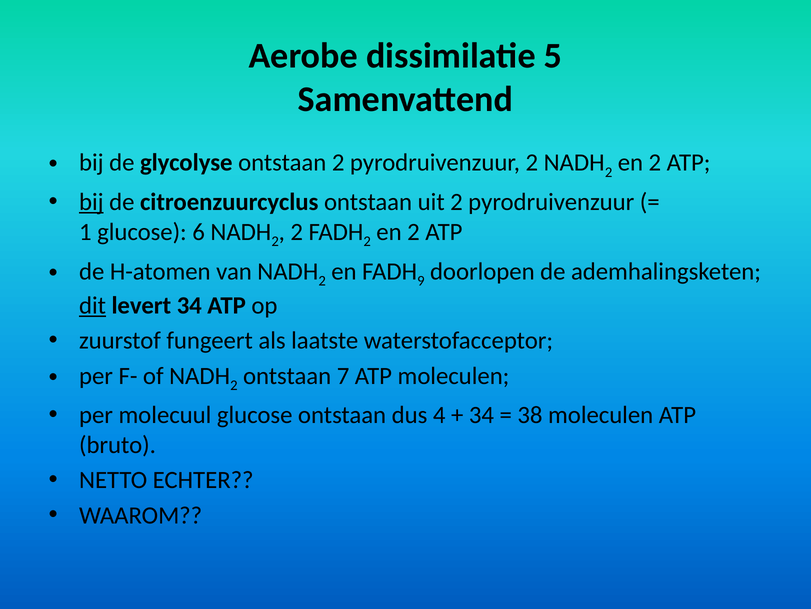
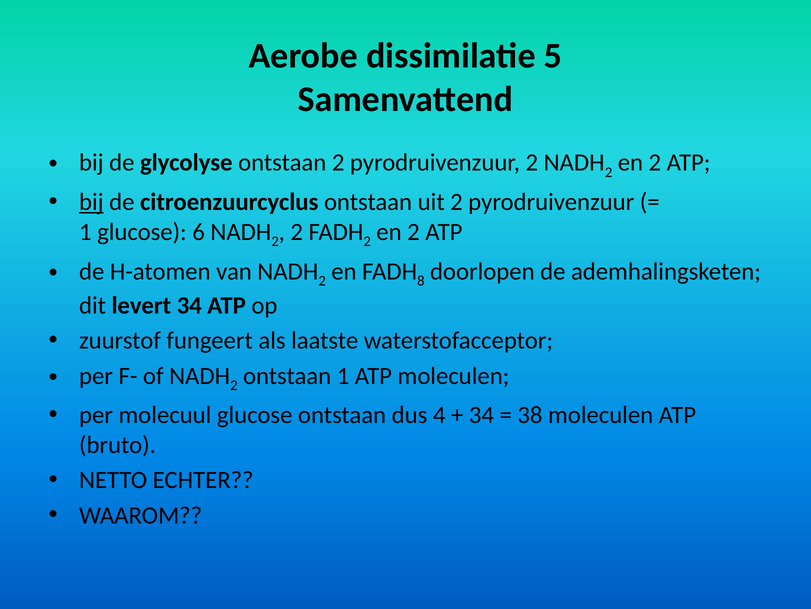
9: 9 -> 8
dit underline: present -> none
ontstaan 7: 7 -> 1
